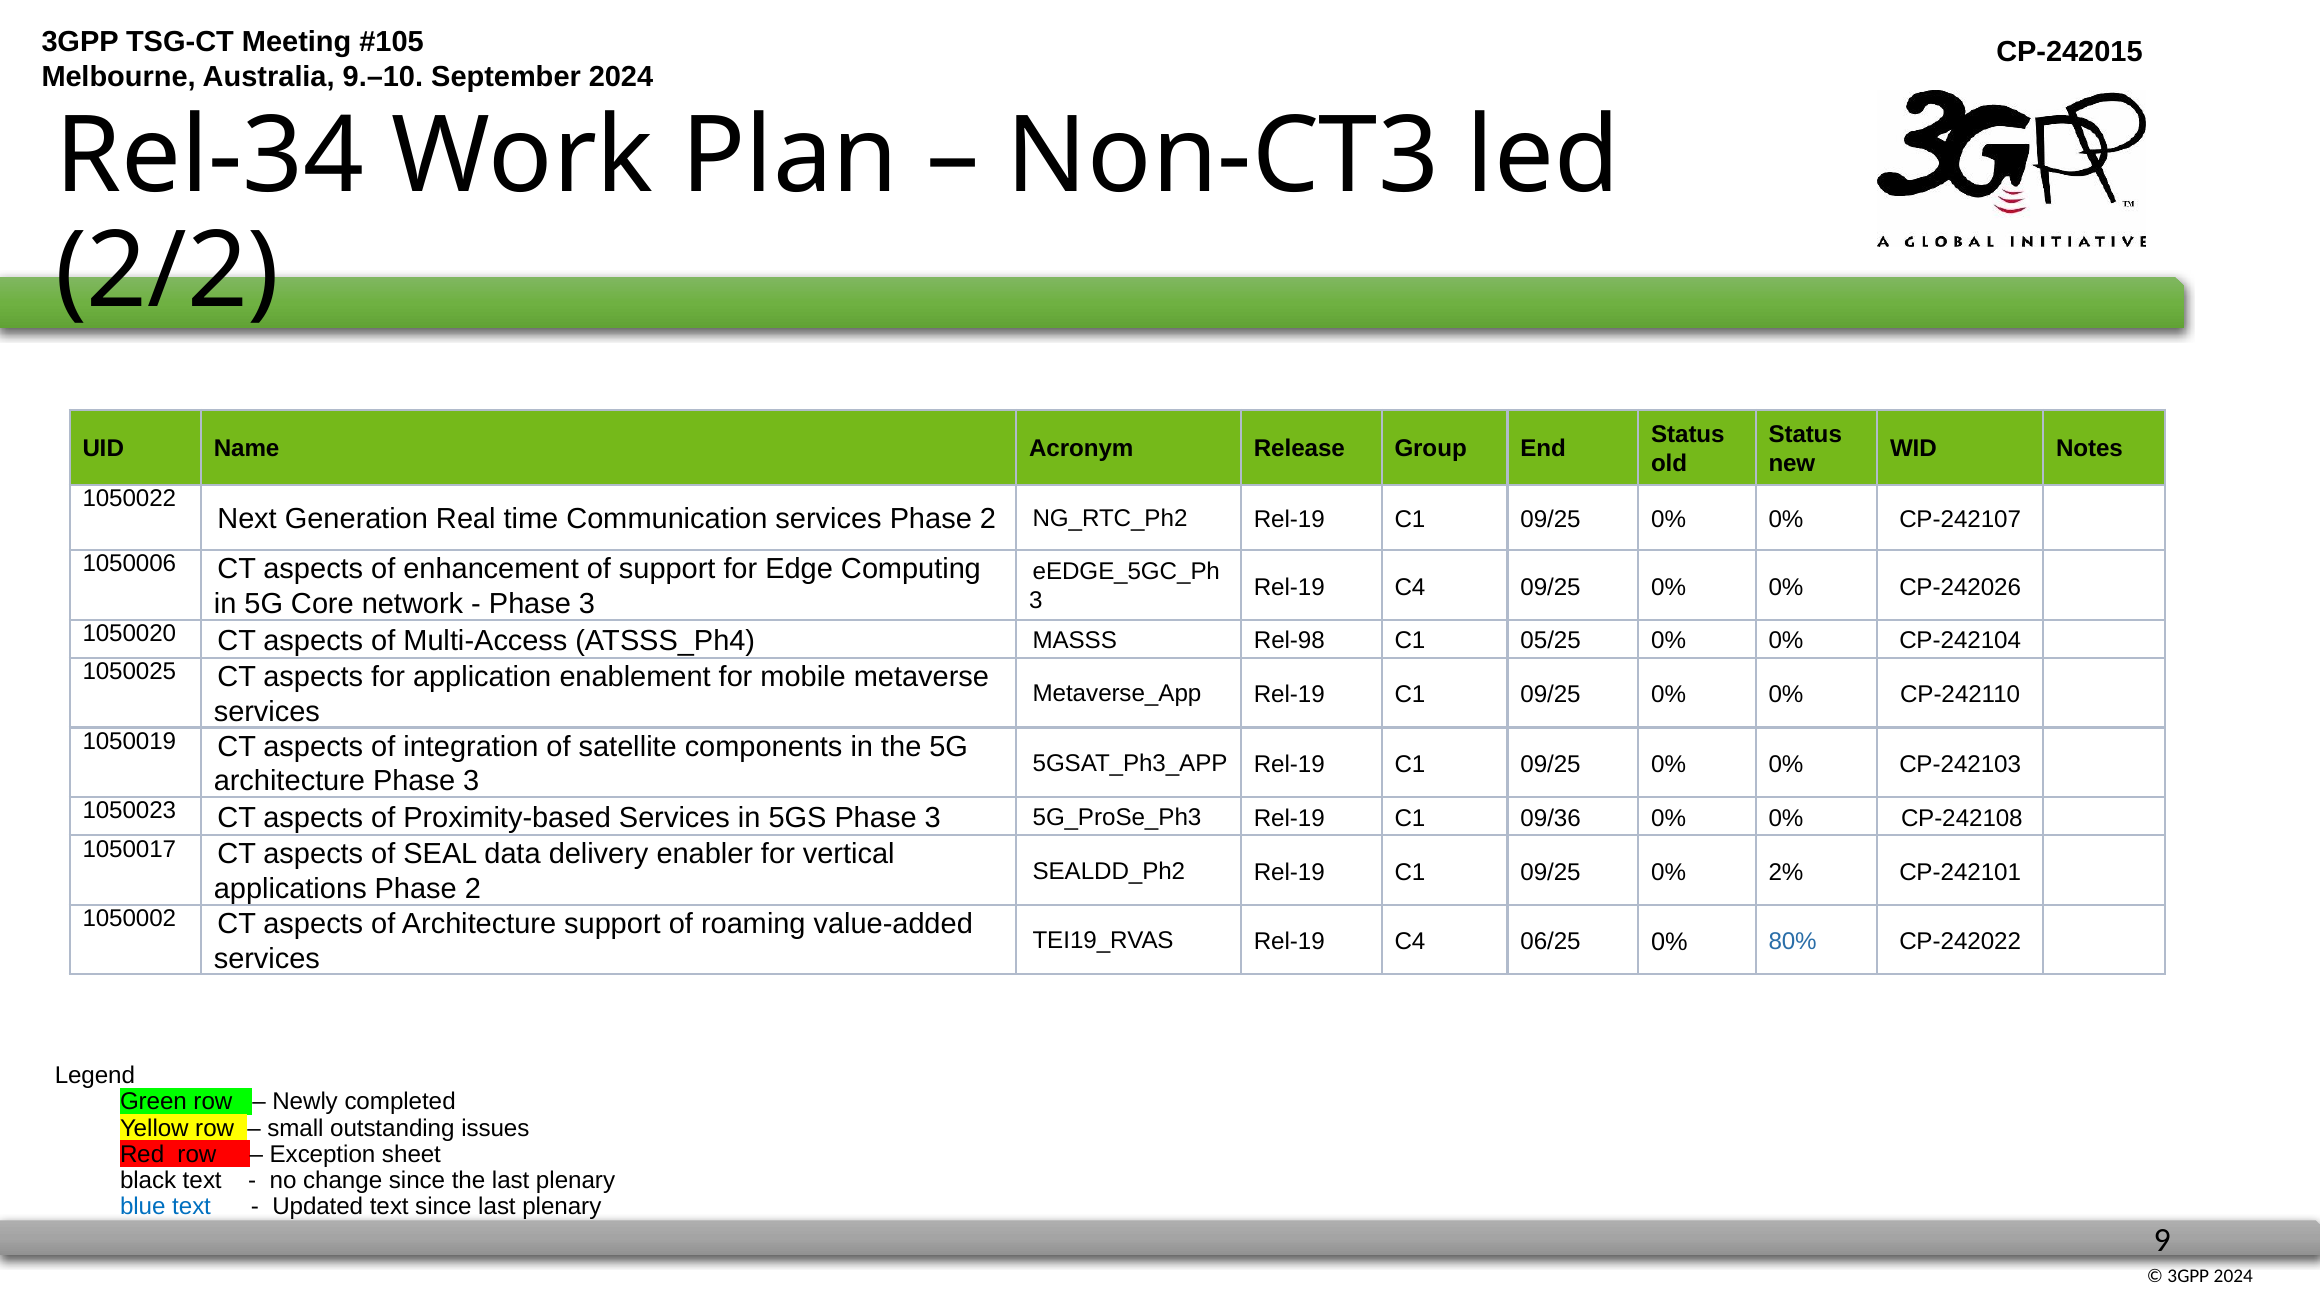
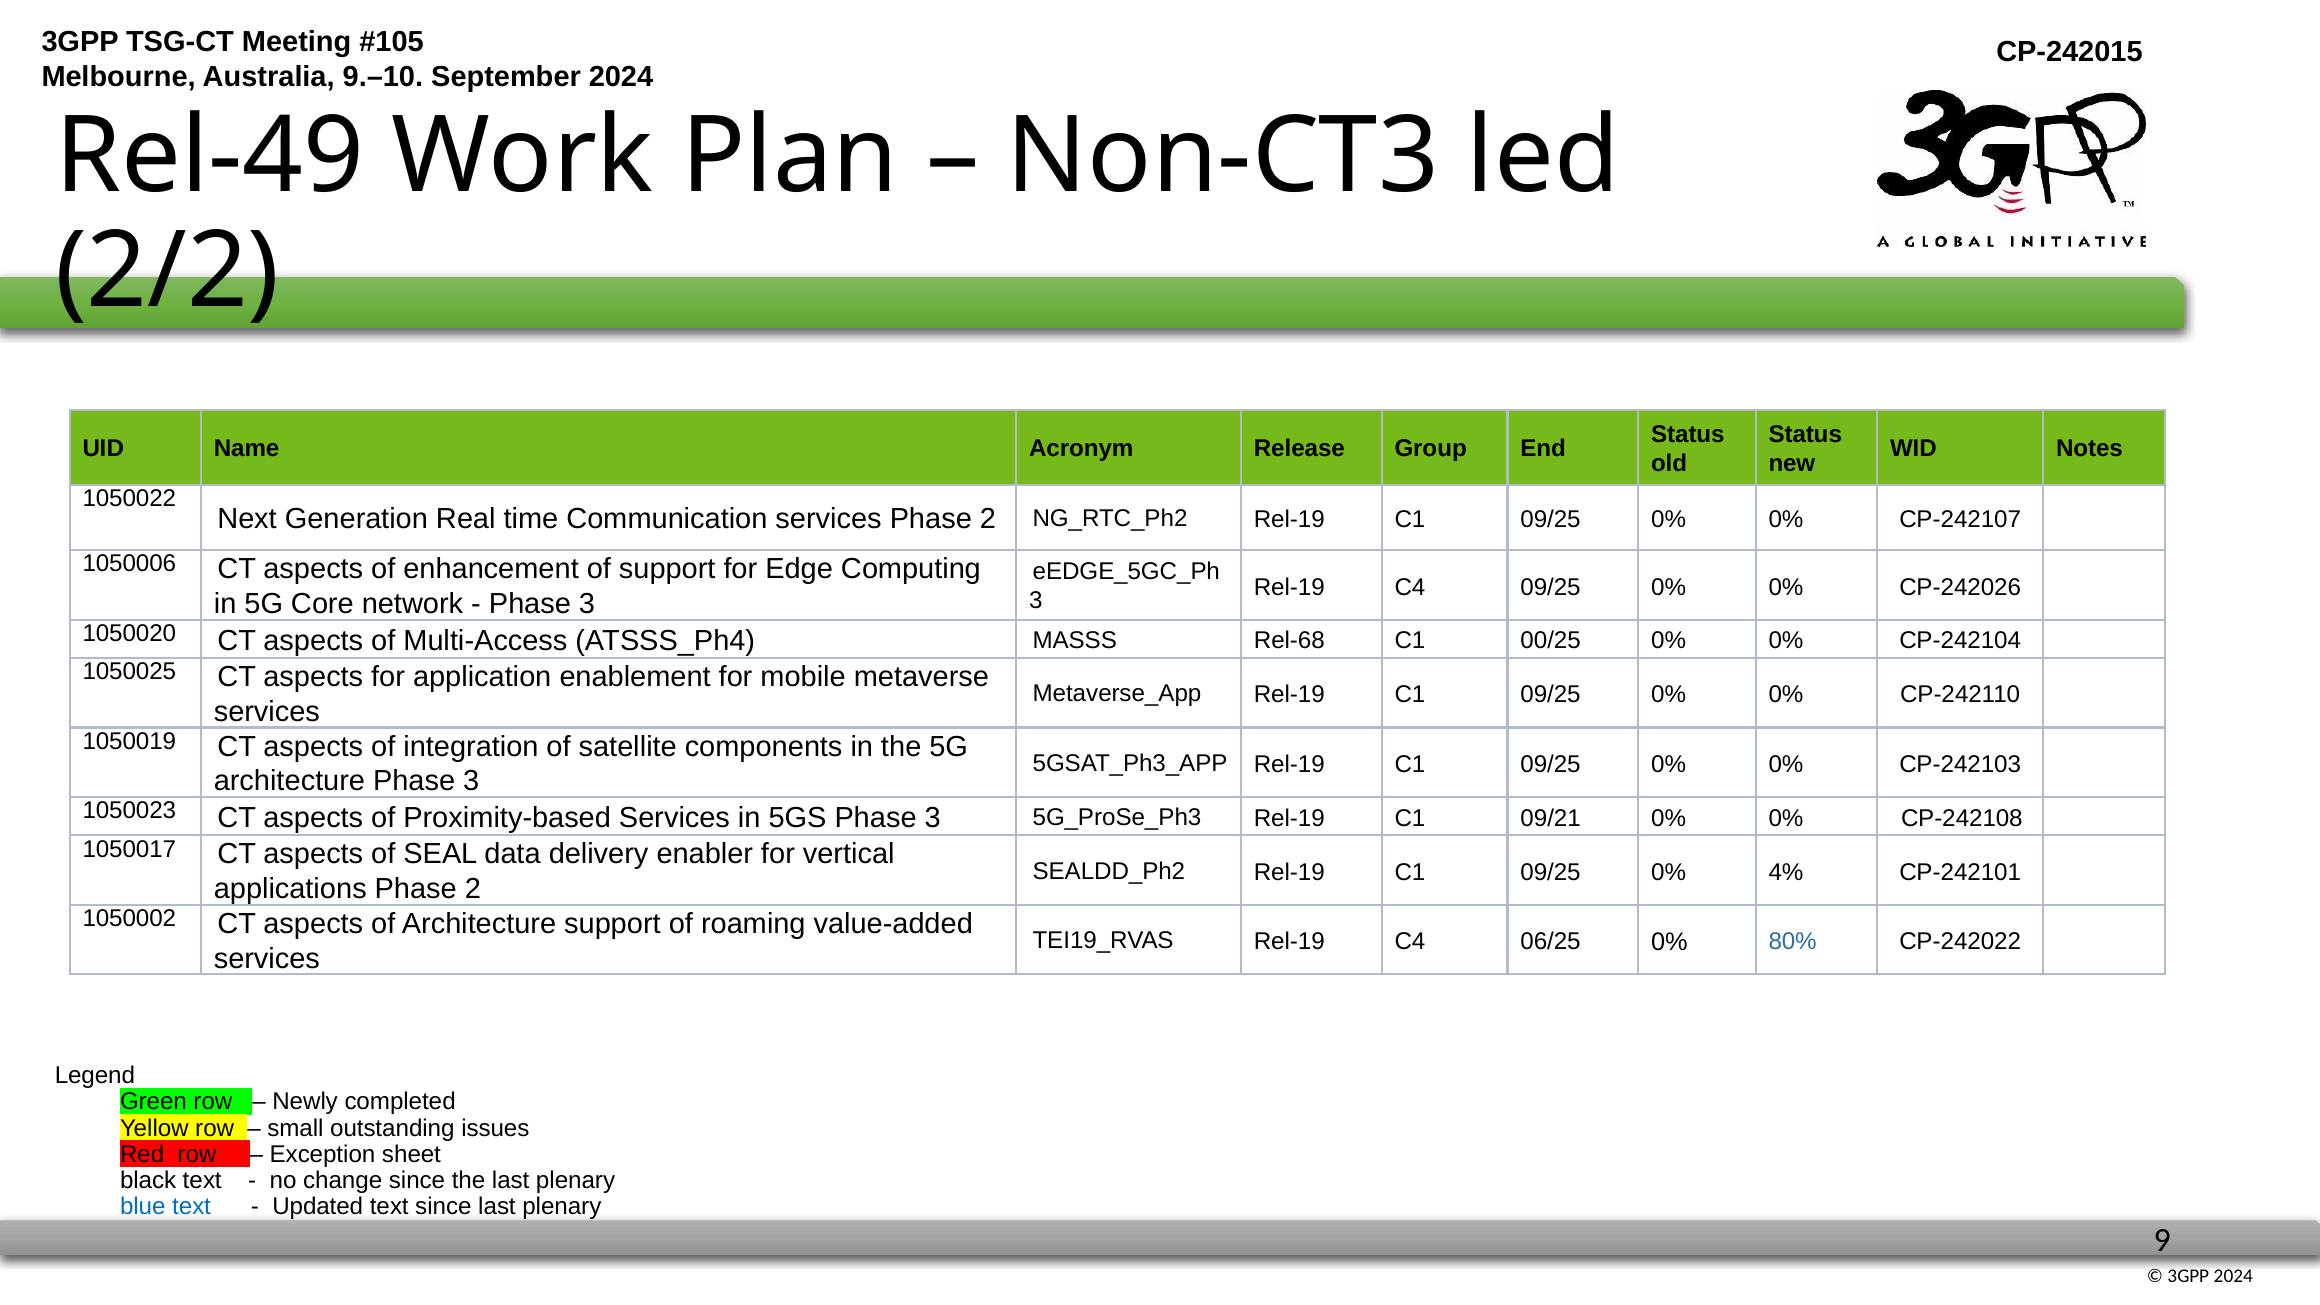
Rel-34: Rel-34 -> Rel-49
Rel-98: Rel-98 -> Rel-68
05/25: 05/25 -> 00/25
09/36: 09/36 -> 09/21
2%: 2% -> 4%
